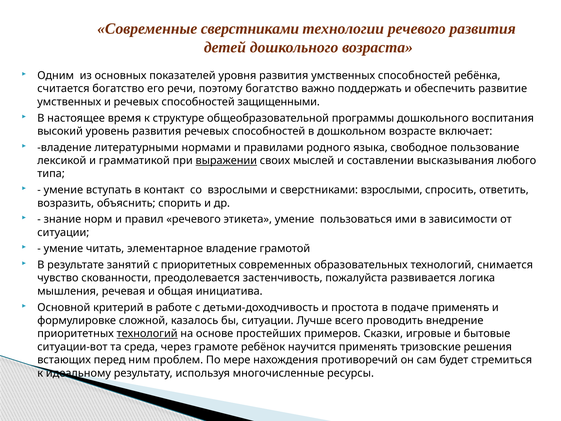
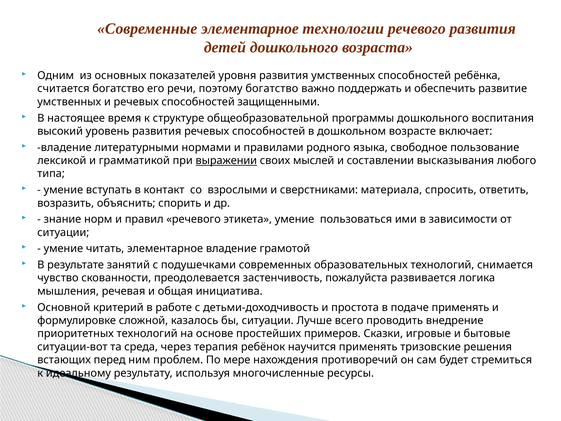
Современные сверстниками: сверстниками -> элементарное
сверстниками взрослыми: взрослыми -> материала
с приоритетных: приоритетных -> подушечками
технологий at (147, 333) underline: present -> none
грамоте: грамоте -> терапия
